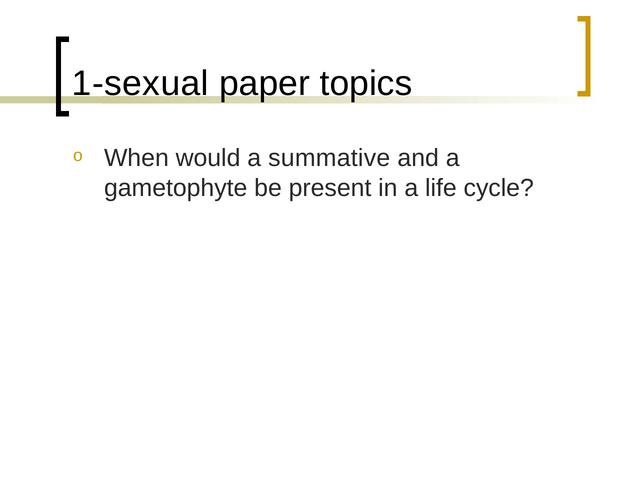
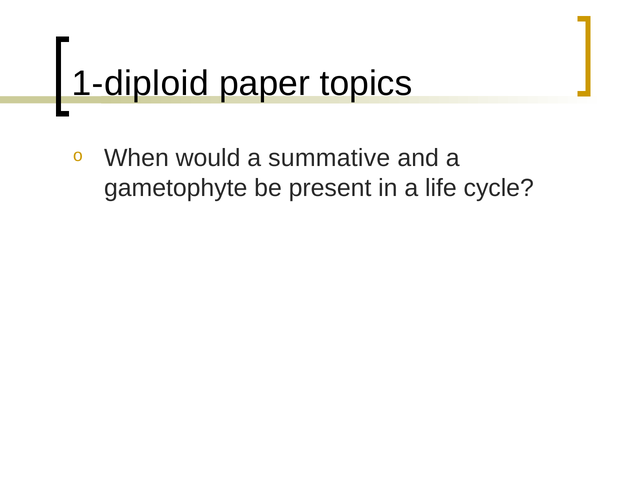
1-sexual: 1-sexual -> 1-diploid
